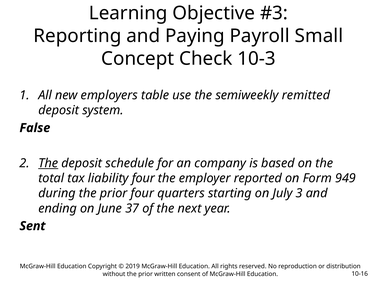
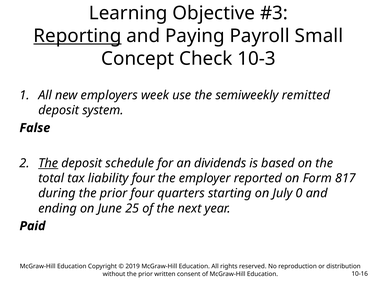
Reporting underline: none -> present
table: table -> week
company: company -> dividends
949: 949 -> 817
3: 3 -> 0
37: 37 -> 25
Sent: Sent -> Paid
